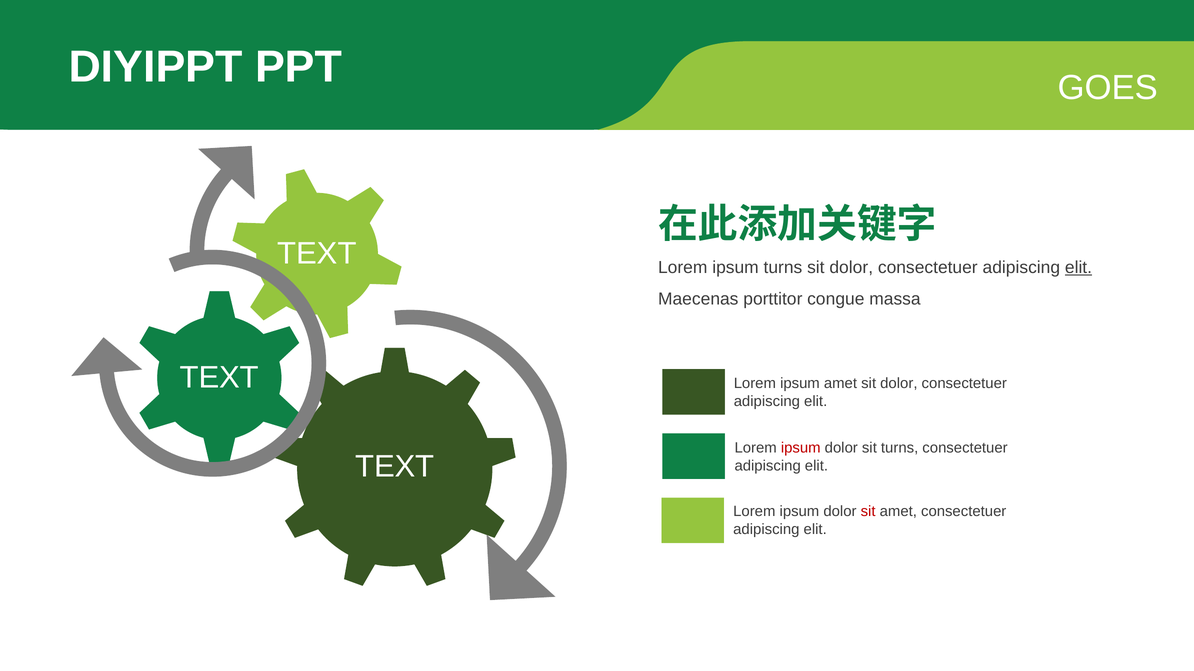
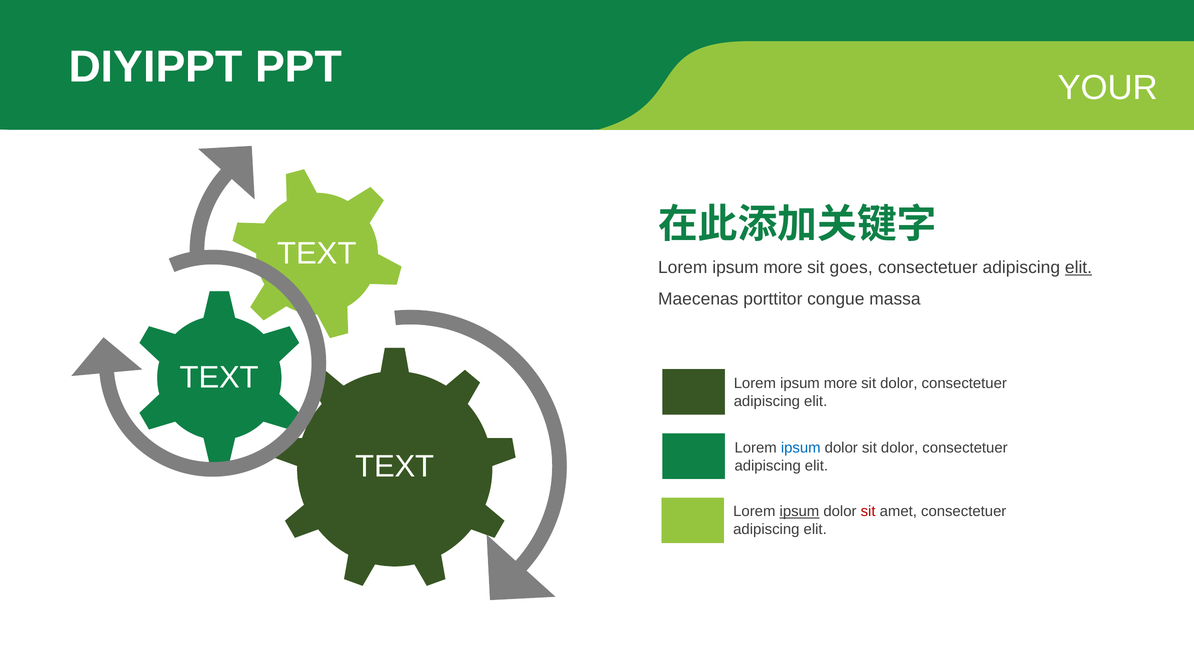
GOES: GOES -> YOUR
turns at (783, 268): turns -> more
dolor at (851, 268): dolor -> goes
amet at (840, 384): amet -> more
ipsum at (801, 448) colour: red -> blue
dolor sit turns: turns -> dolor
ipsum at (799, 512) underline: none -> present
